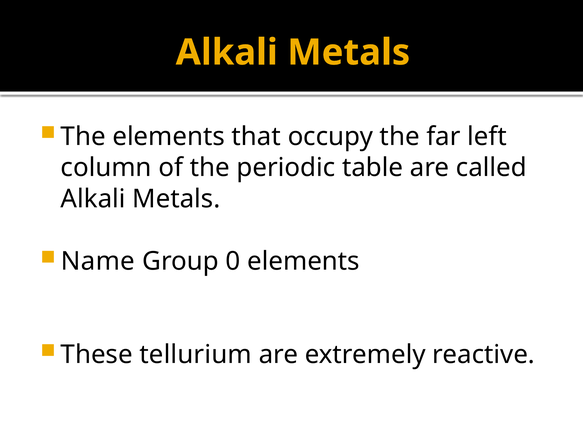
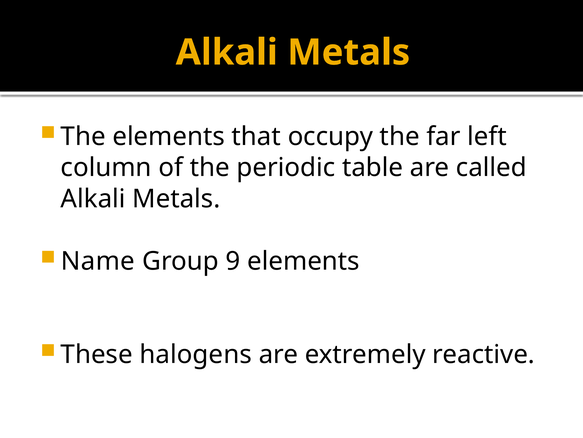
0: 0 -> 9
tellurium: tellurium -> halogens
